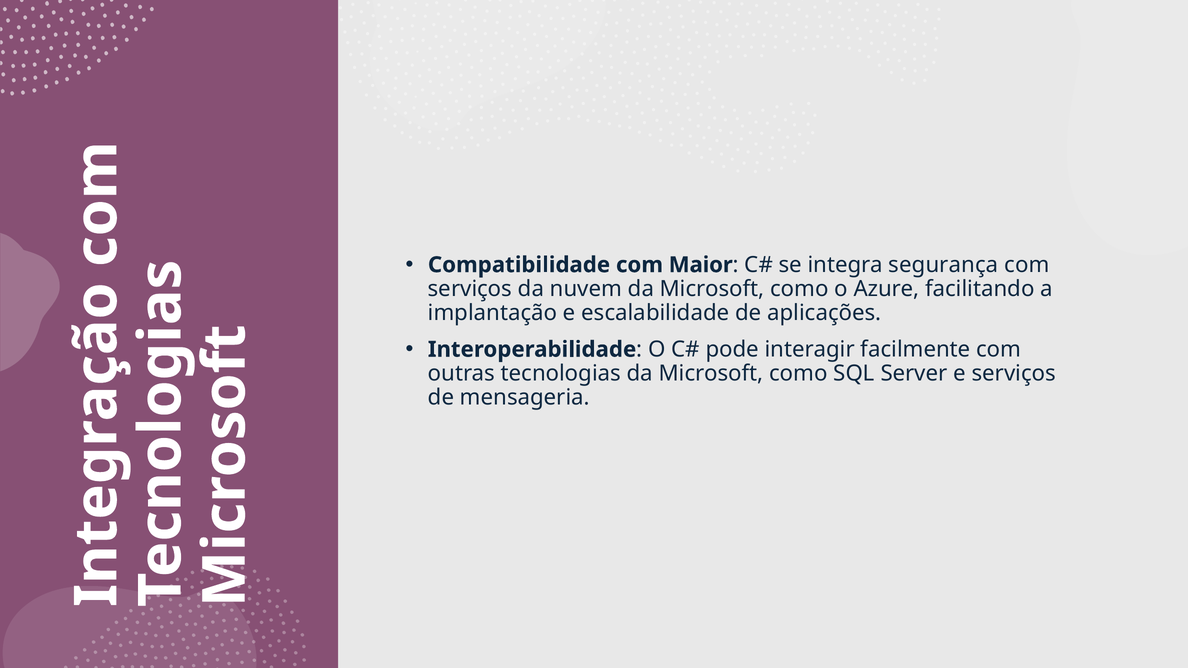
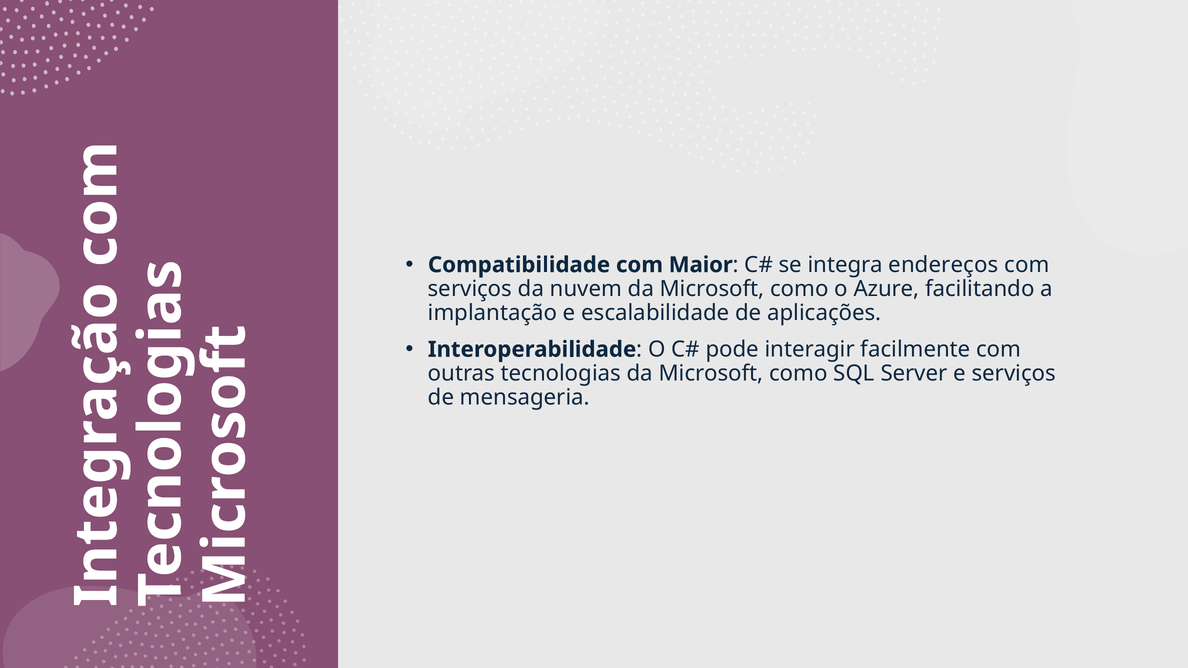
segurança: segurança -> endereços
